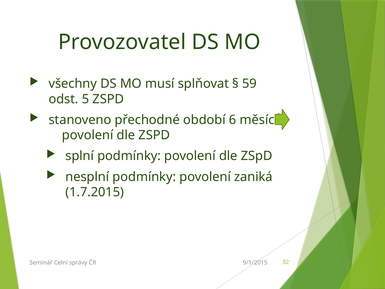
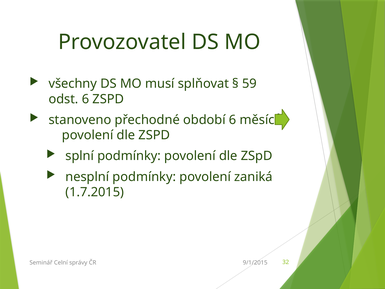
odst 5: 5 -> 6
